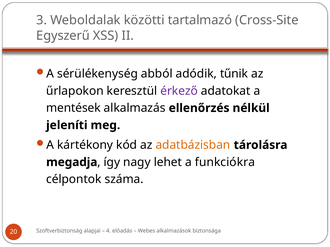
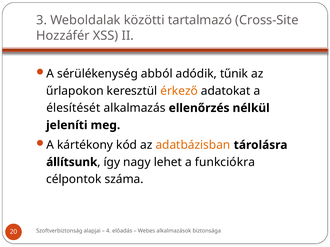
Egyszerű: Egyszerű -> Hozzáfér
érkező colour: purple -> orange
mentések: mentések -> élesítését
megadja: megadja -> állítsunk
